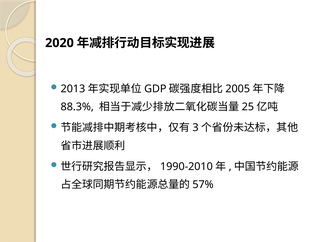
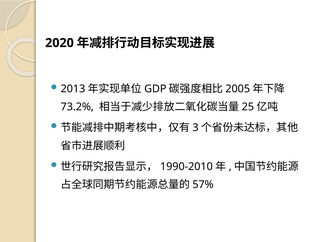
88.3%: 88.3% -> 73.2%
